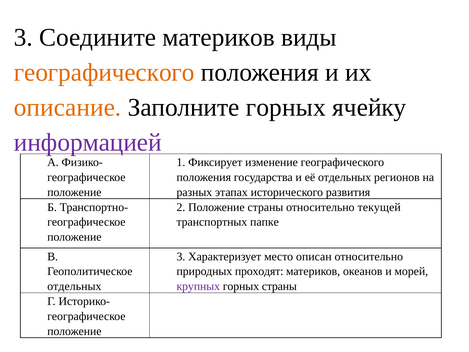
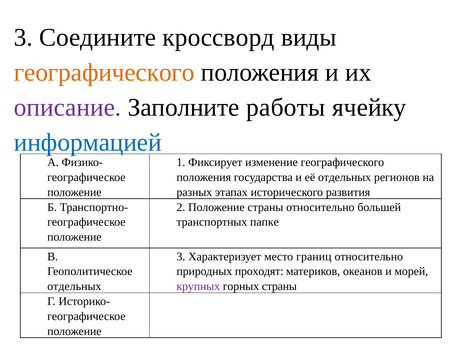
Соедините материков: материков -> кроссворд
описание colour: orange -> purple
Заполните горных: горных -> работы
информацией colour: purple -> blue
текущей: текущей -> большей
описан: описан -> границ
